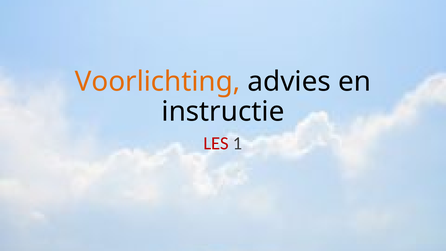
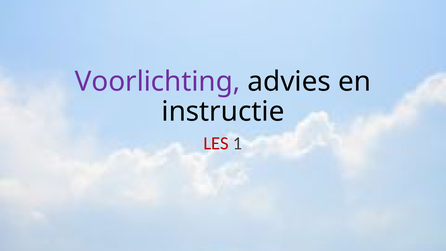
Voorlichting colour: orange -> purple
